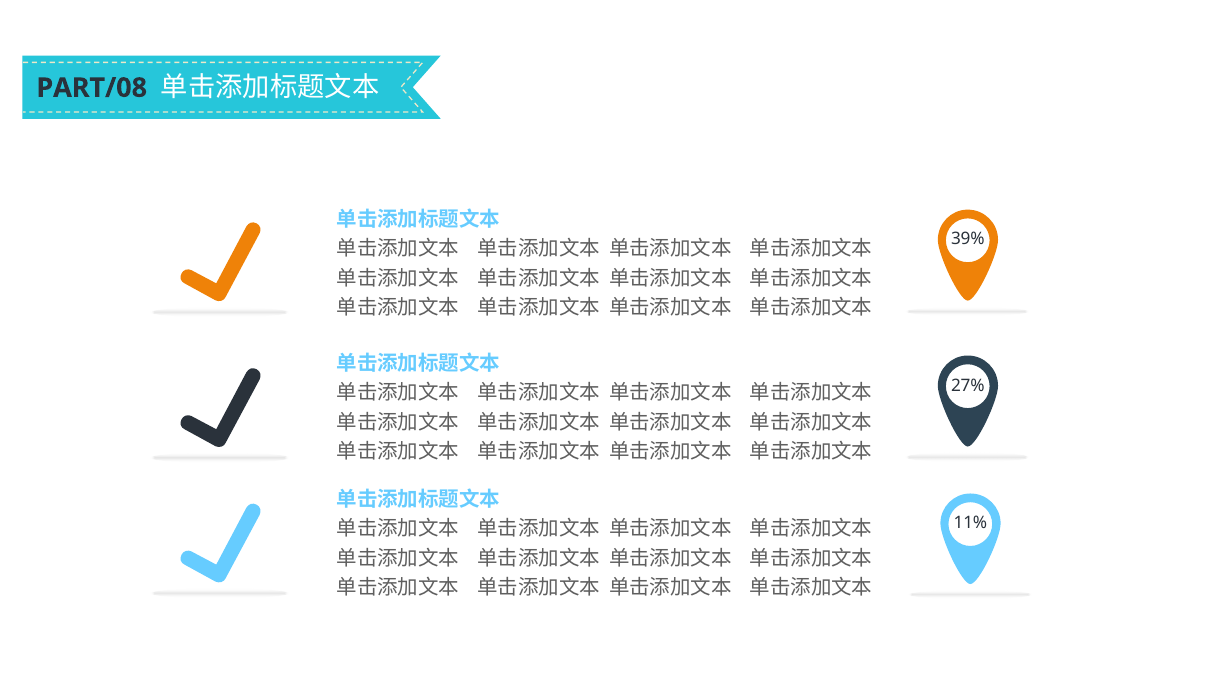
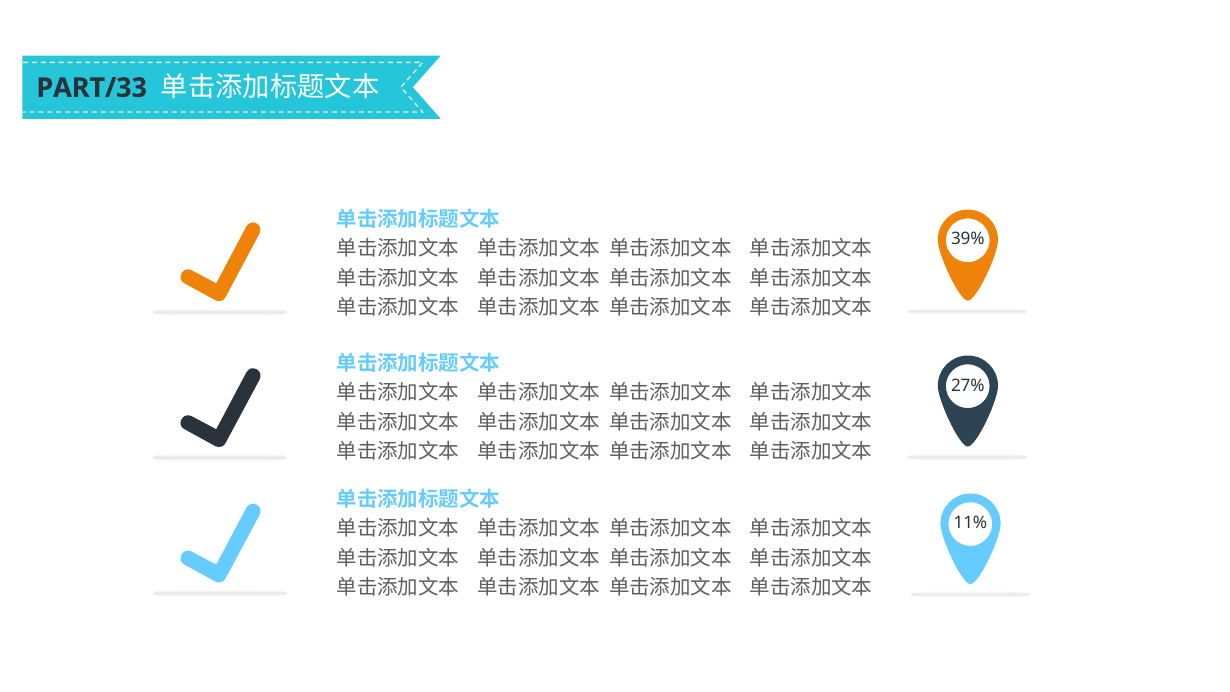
PART/08: PART/08 -> PART/33
